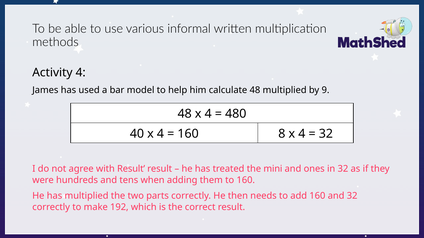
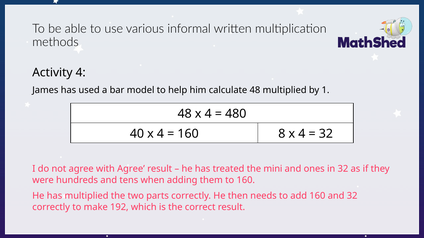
9: 9 -> 1
with Result: Result -> Agree
